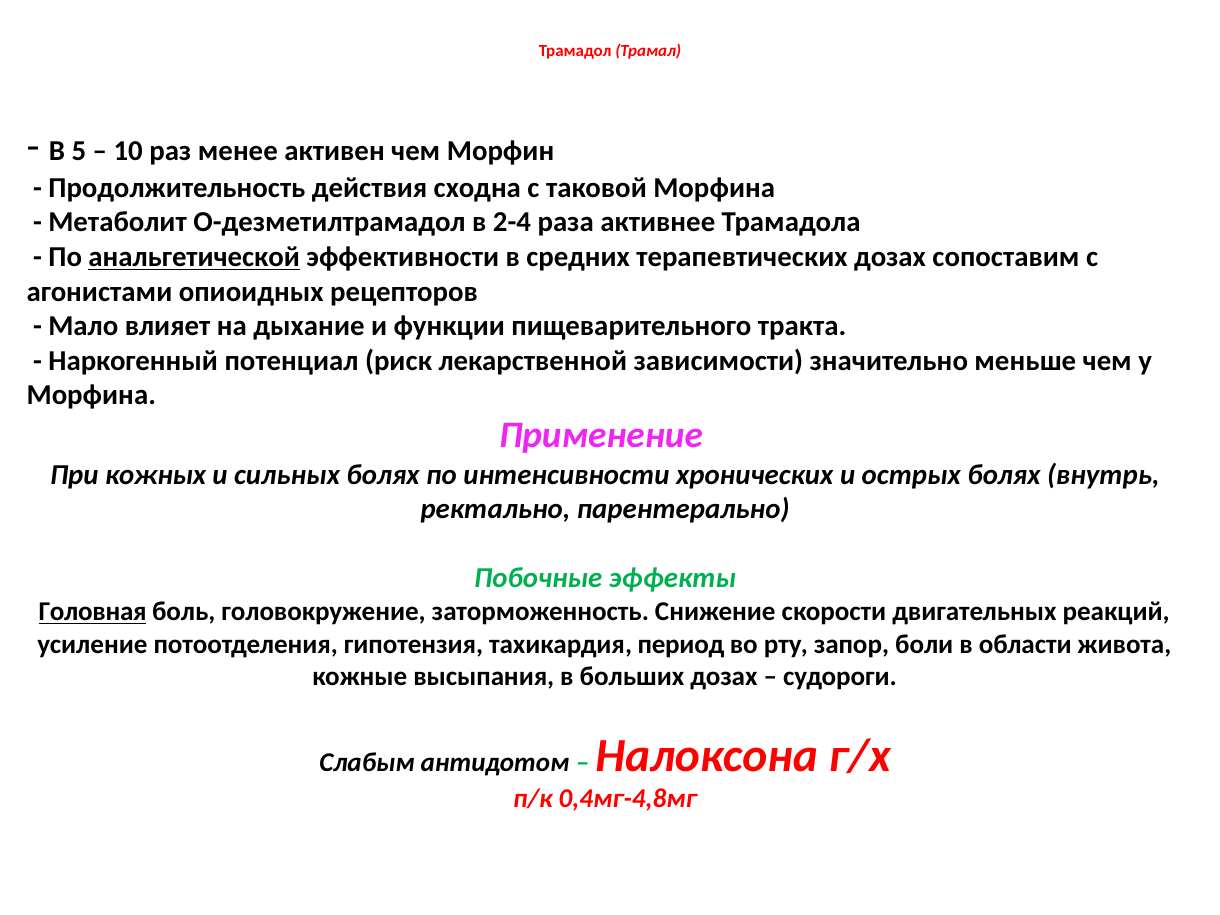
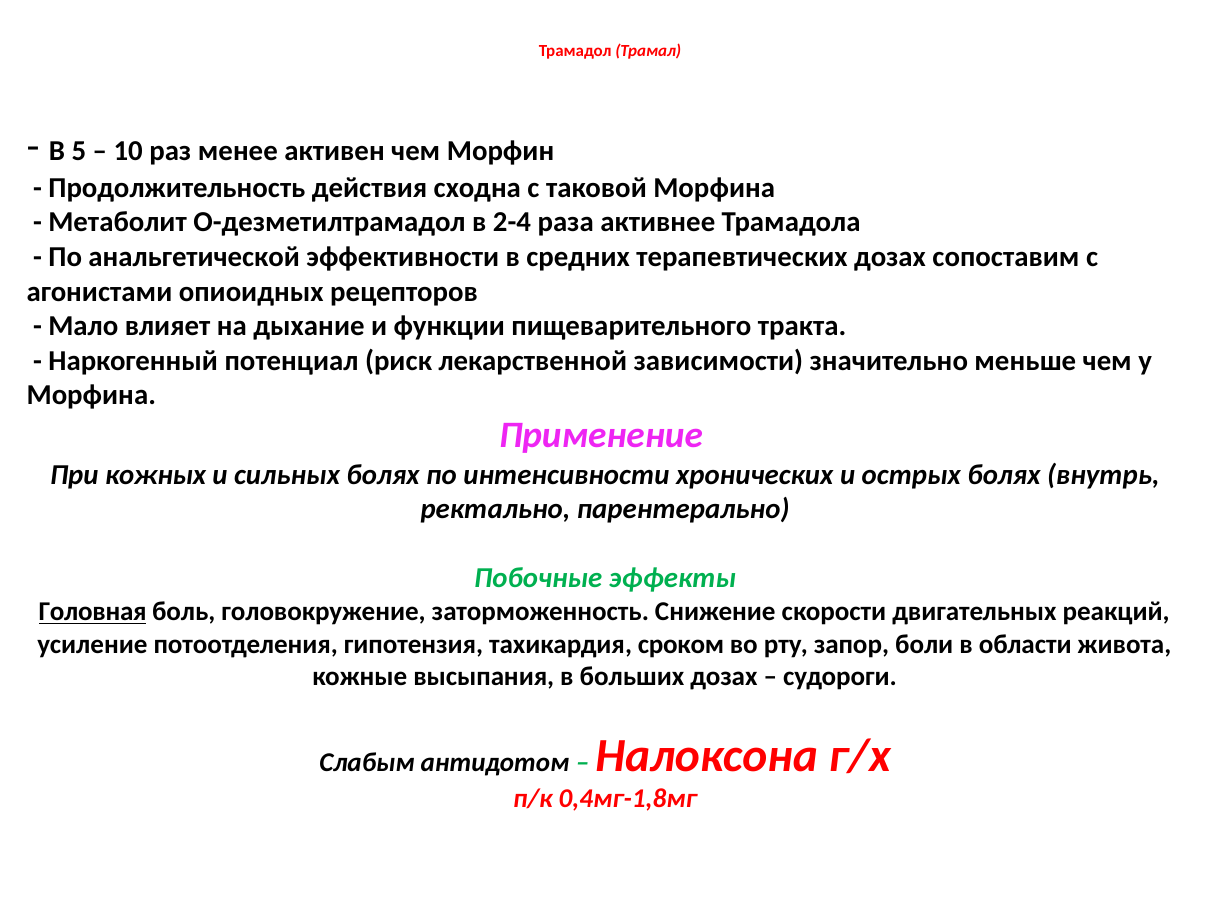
анальгетической underline: present -> none
период: период -> сроком
0,4мг-4,8мг: 0,4мг-4,8мг -> 0,4мг-1,8мг
